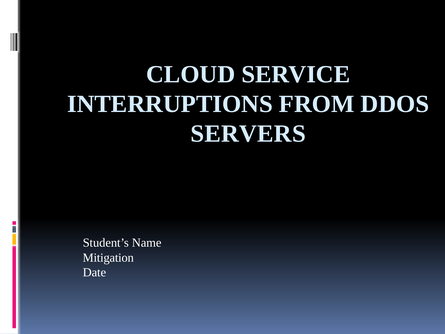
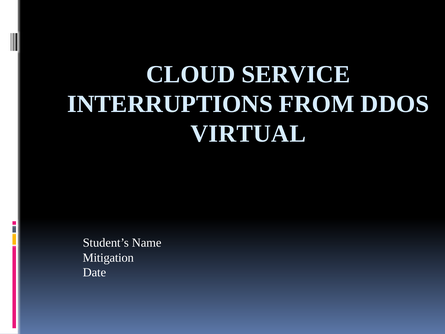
SERVERS: SERVERS -> VIRTUAL
